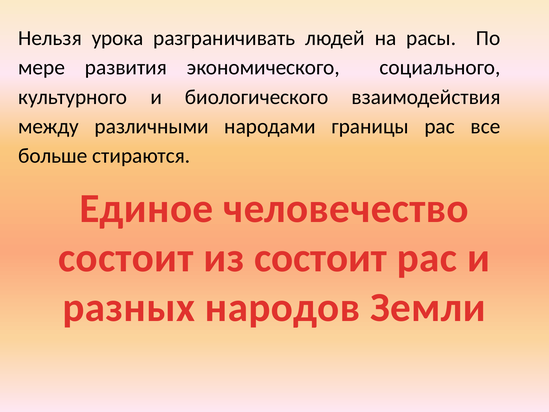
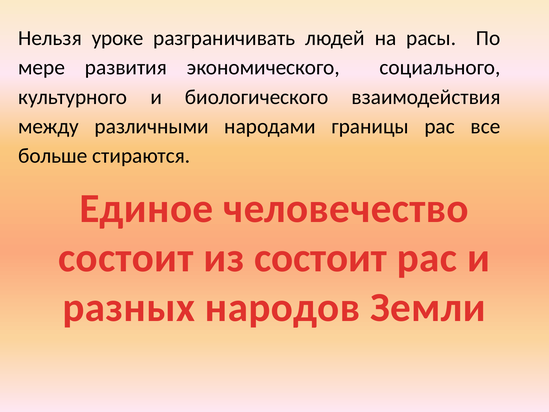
урока: урока -> уроке
